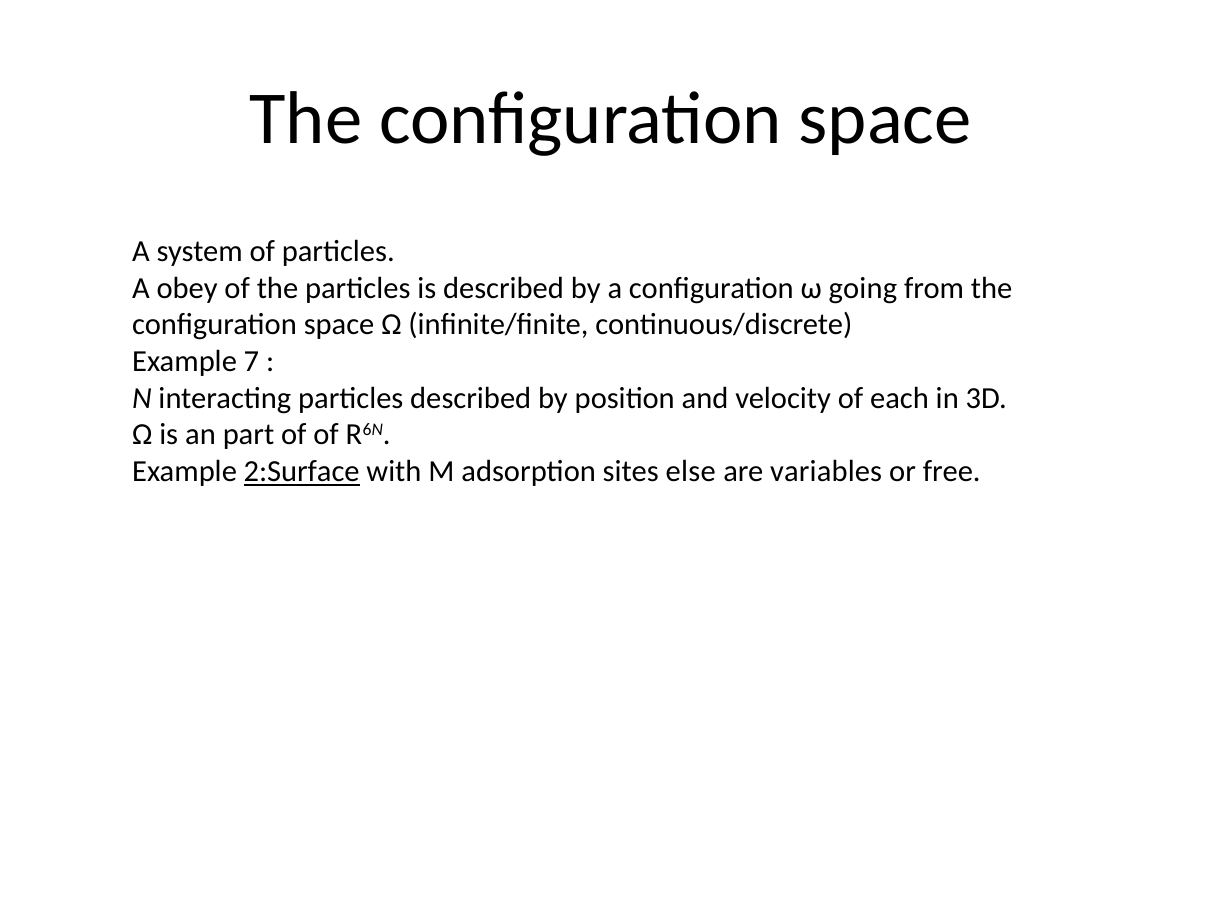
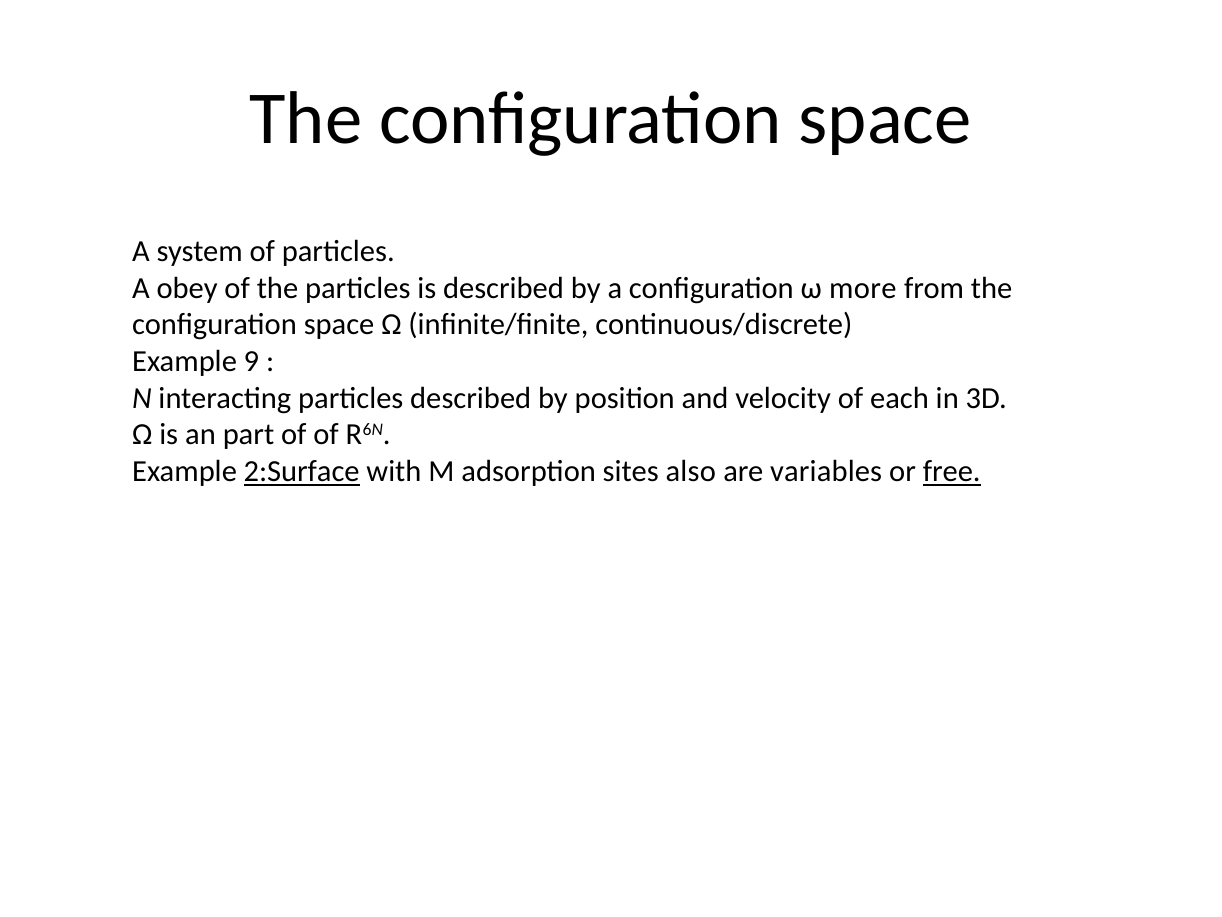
going: going -> more
7: 7 -> 9
else: else -> also
free underline: none -> present
